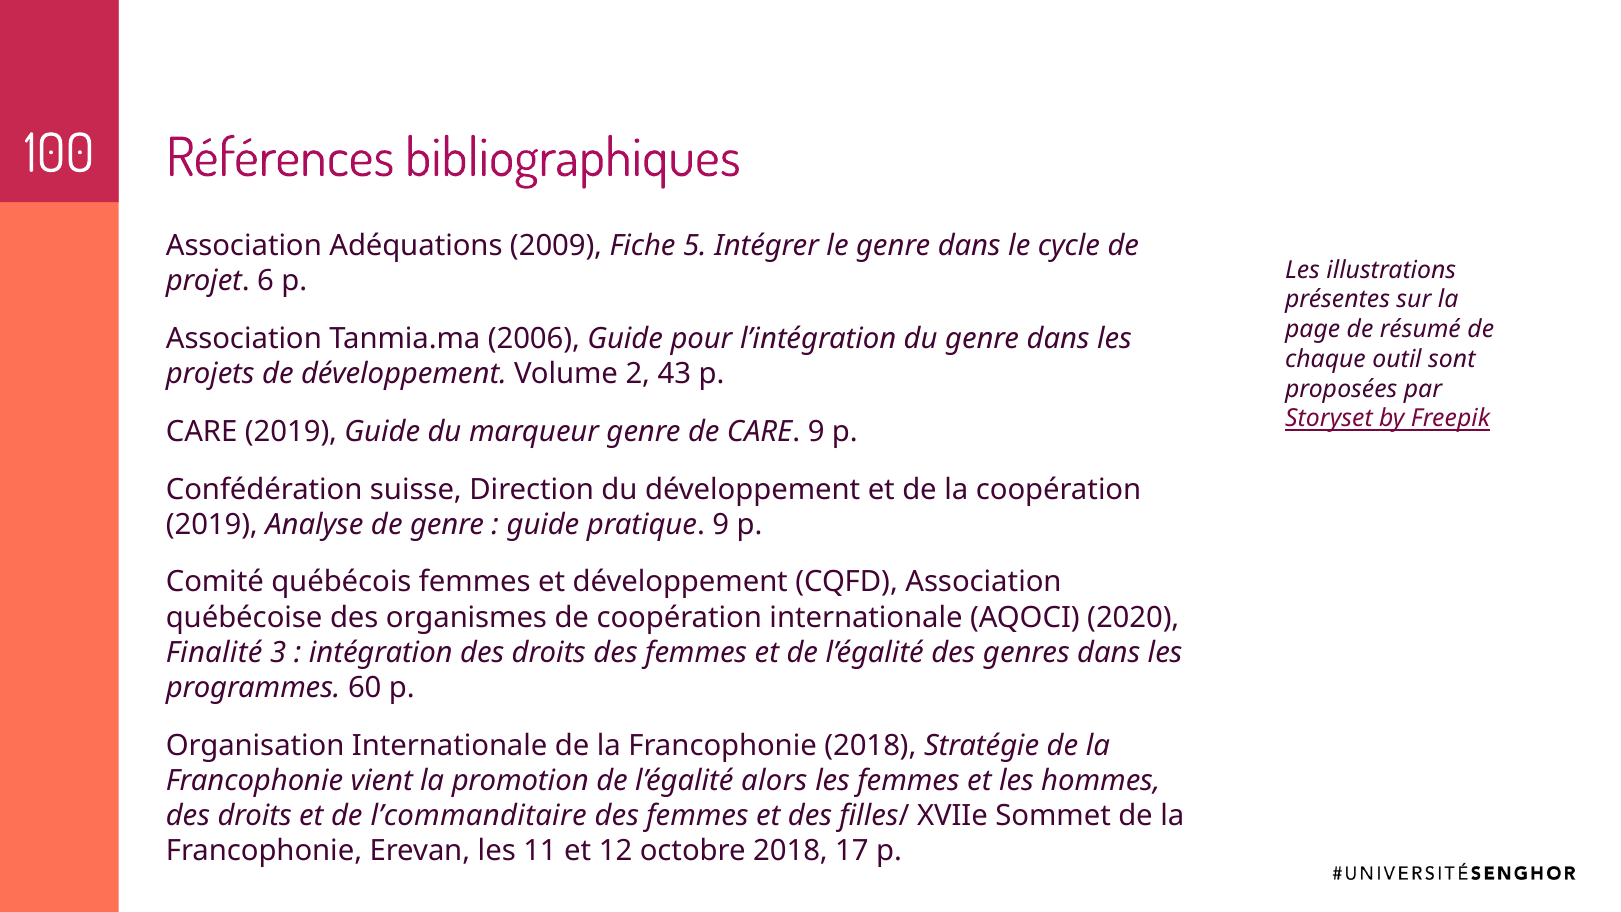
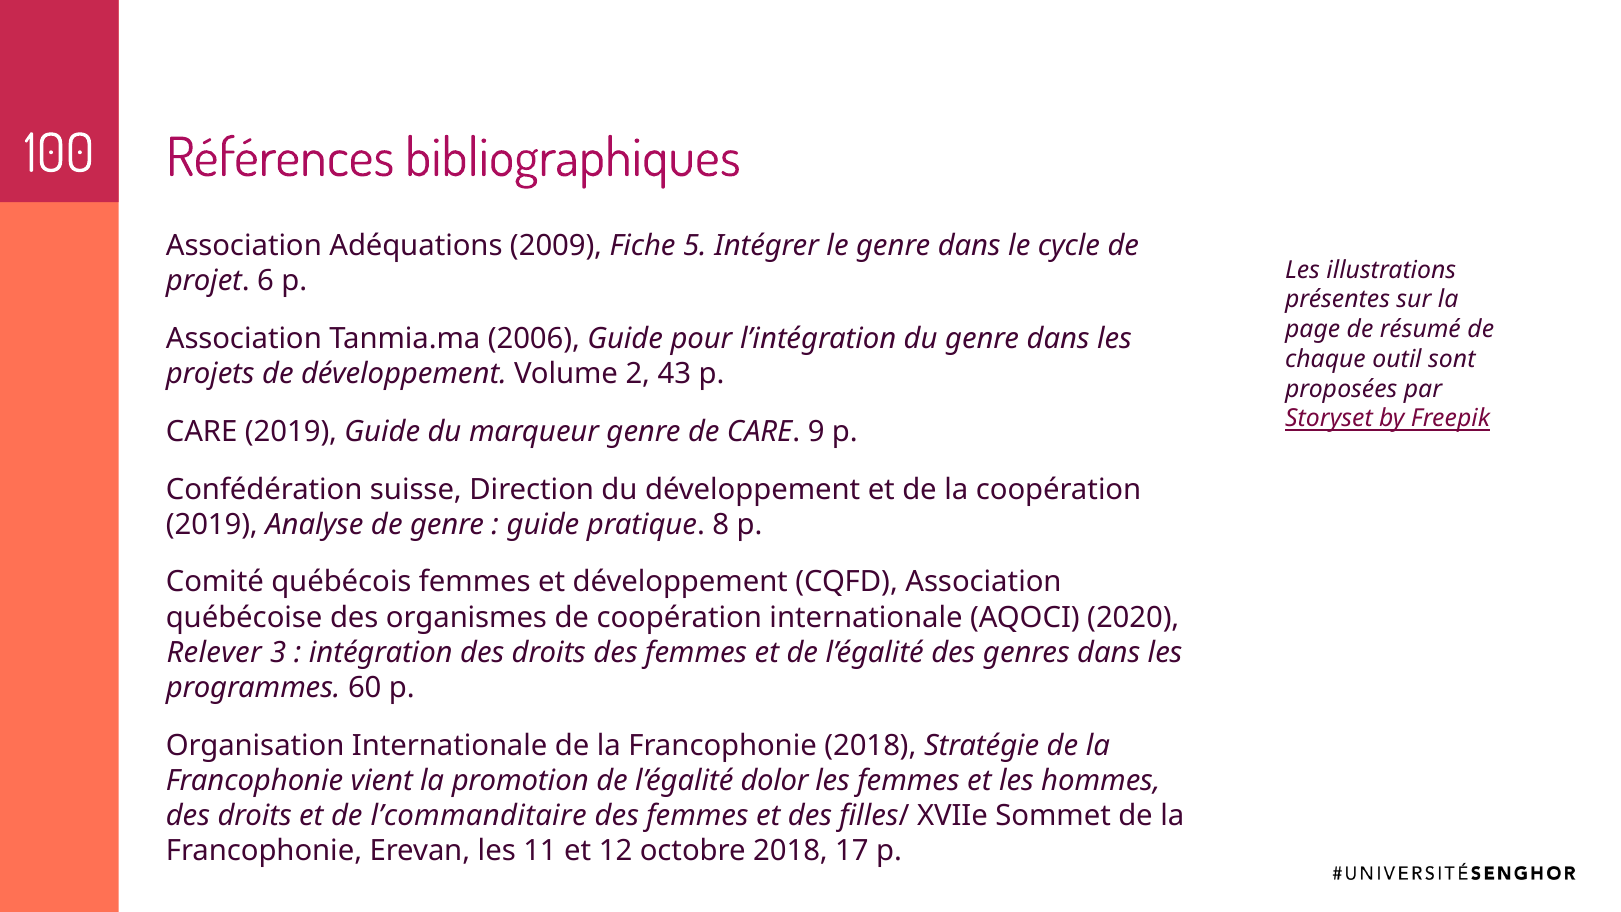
pratique 9: 9 -> 8
Finalité: Finalité -> Relever
alors: alors -> dolor
